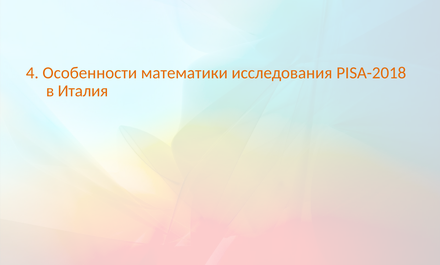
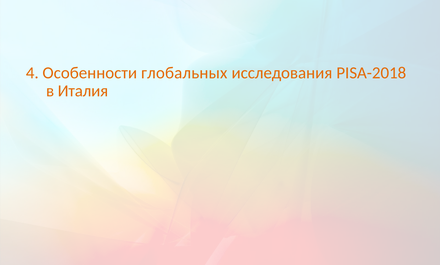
математики: математики -> глобальных
